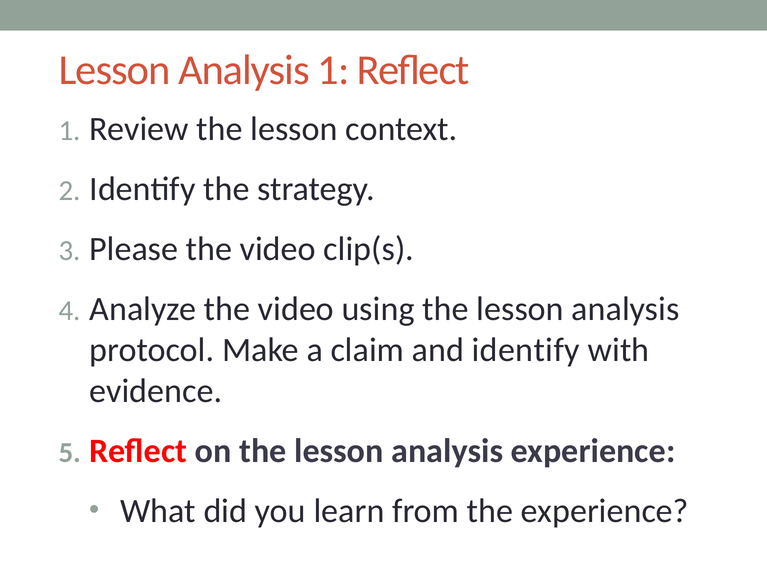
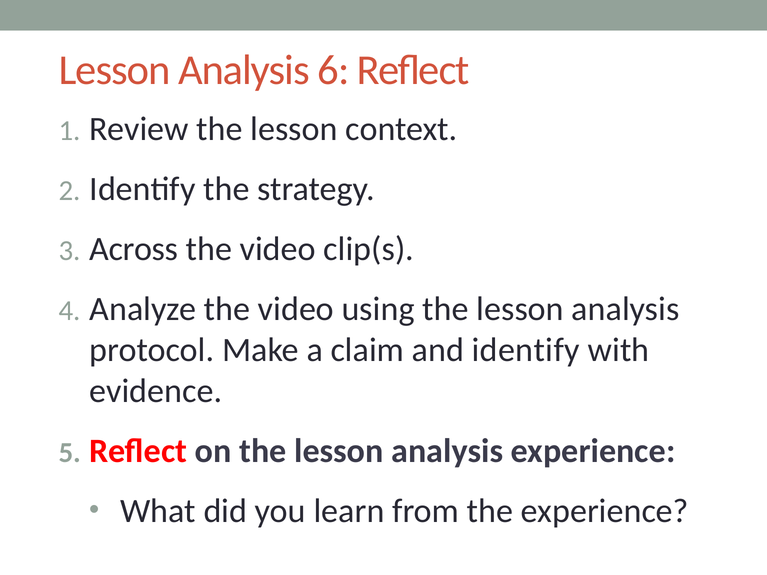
Analysis 1: 1 -> 6
Please: Please -> Across
